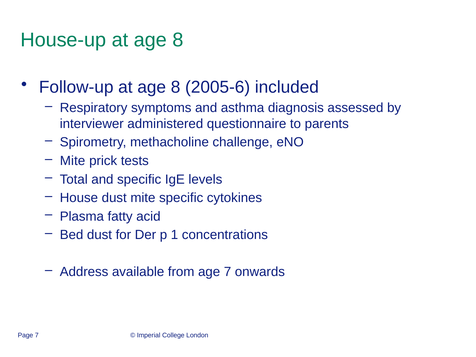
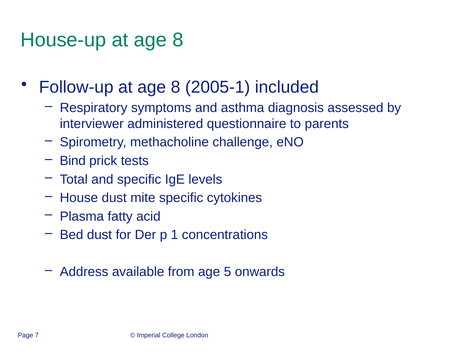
2005-6: 2005-6 -> 2005-1
Mite at (73, 161): Mite -> Bind
age 7: 7 -> 5
